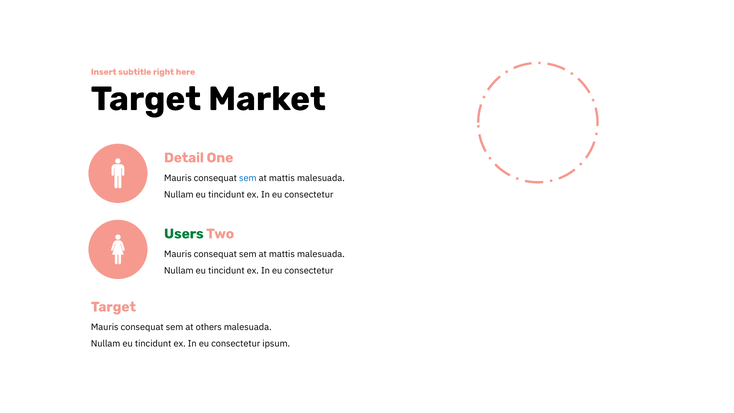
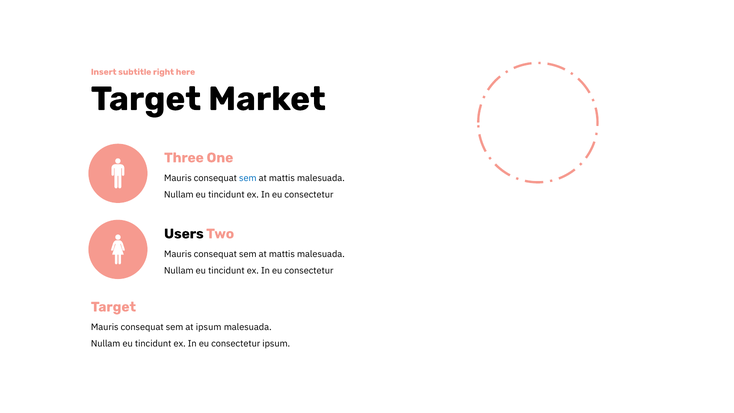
Detail: Detail -> Three
Users colour: green -> black
at others: others -> ipsum
